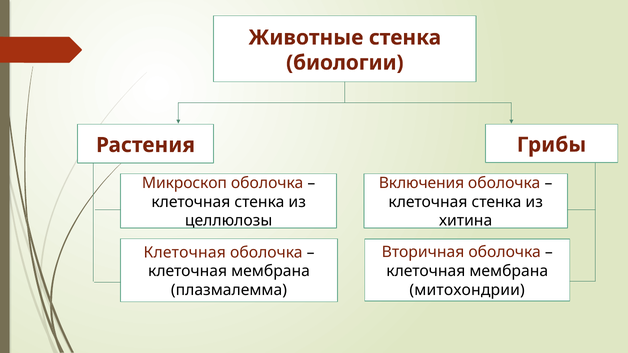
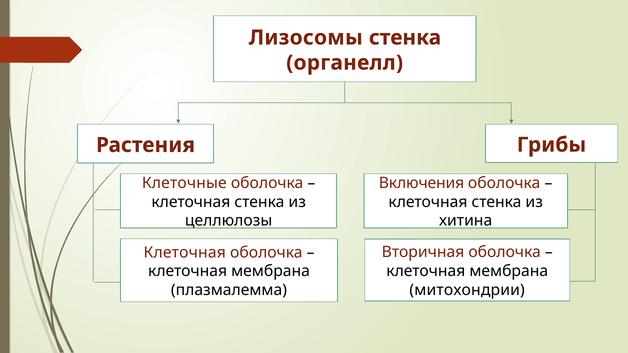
Животные: Животные -> Лизосомы
биологии: биологии -> органелл
Микроскоп: Микроскоп -> Клеточные
